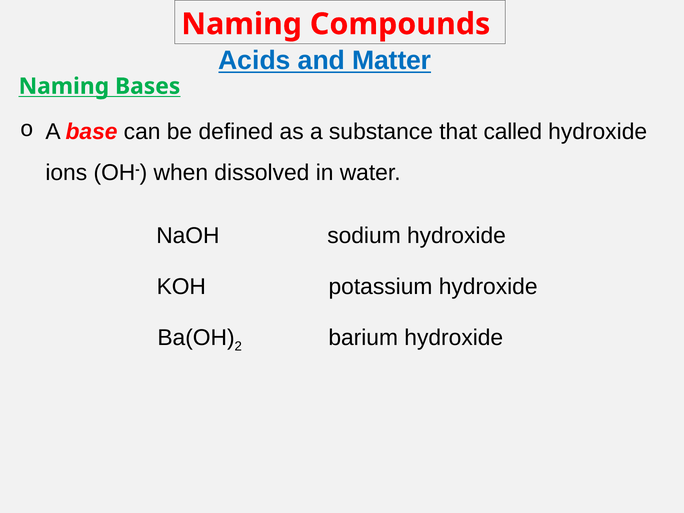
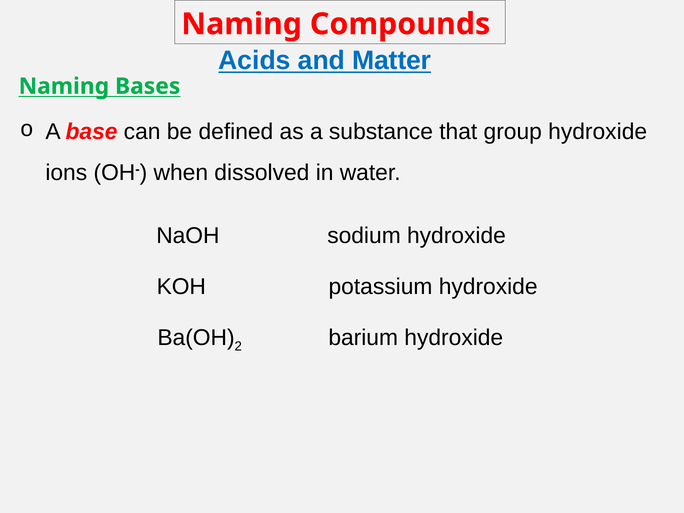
called: called -> group
